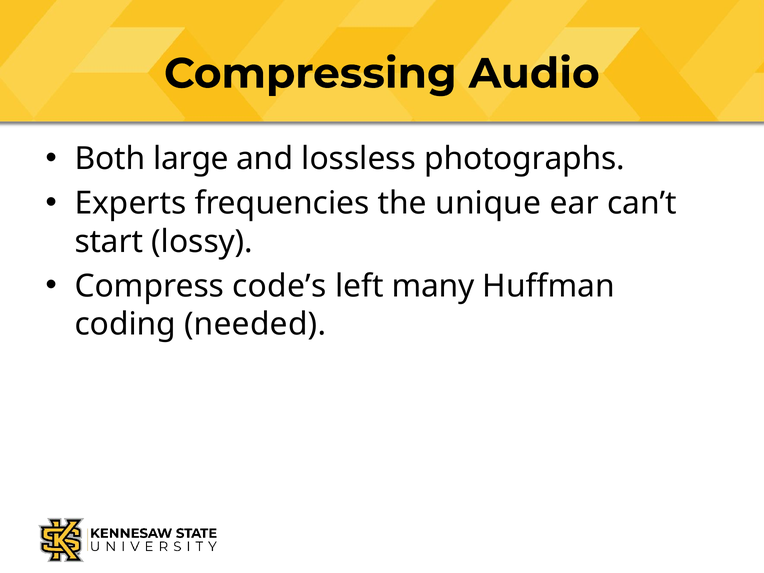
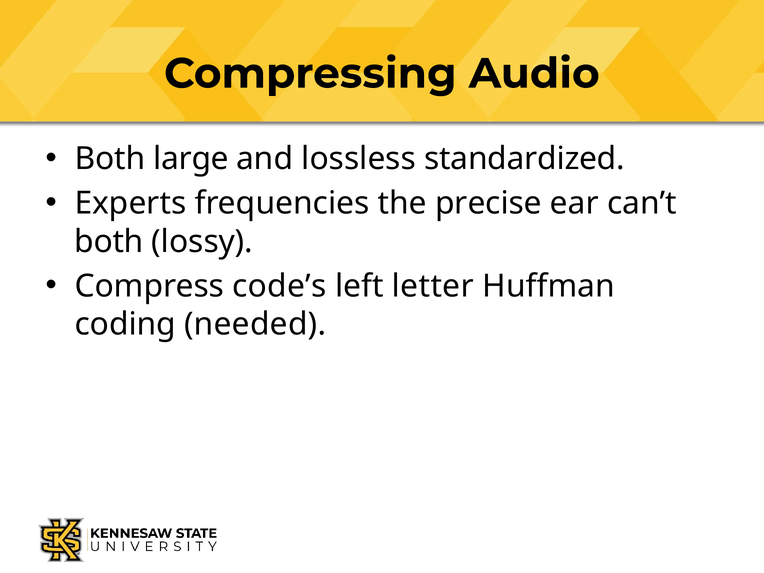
photographs: photographs -> standardized
unique: unique -> precise
start at (109, 242): start -> both
many: many -> letter
